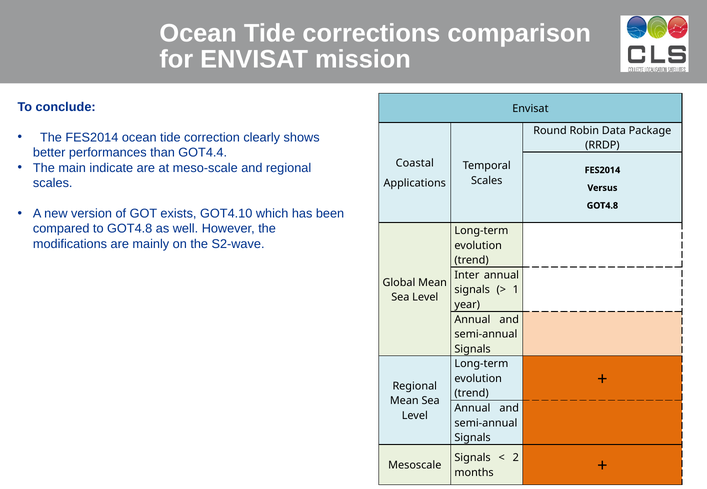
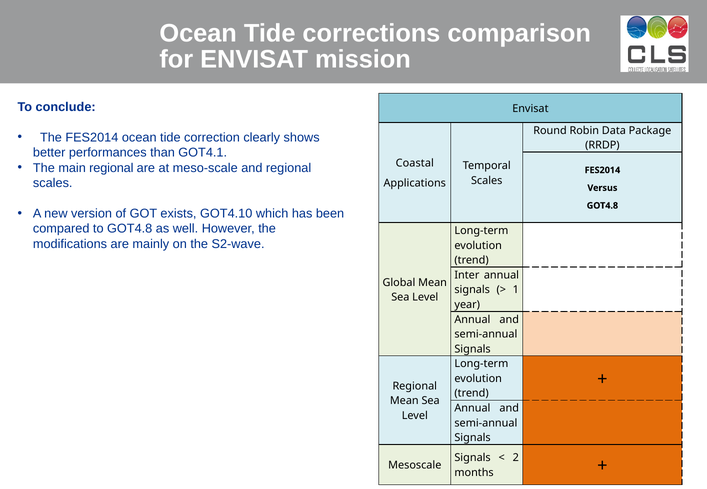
GOT4.4: GOT4.4 -> GOT4.1
main indicate: indicate -> regional
